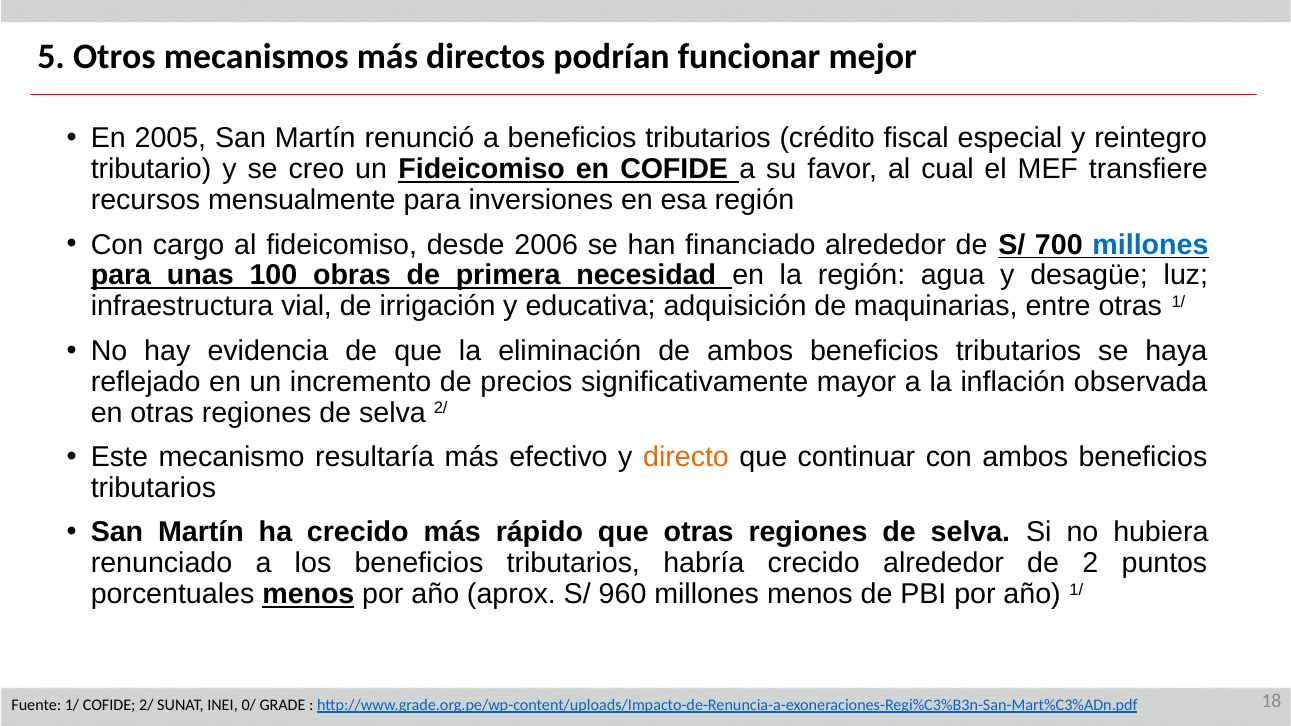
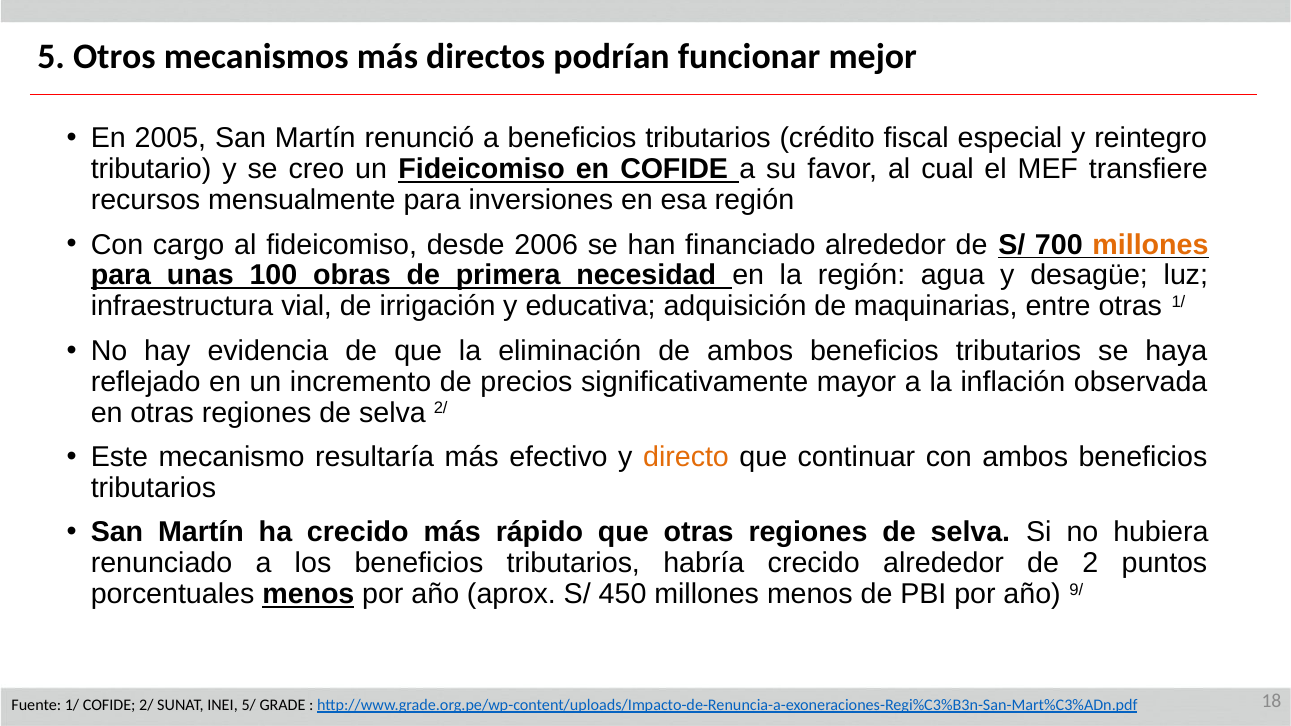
millones at (1150, 245) colour: blue -> orange
960: 960 -> 450
año 1/: 1/ -> 9/
0/: 0/ -> 5/
